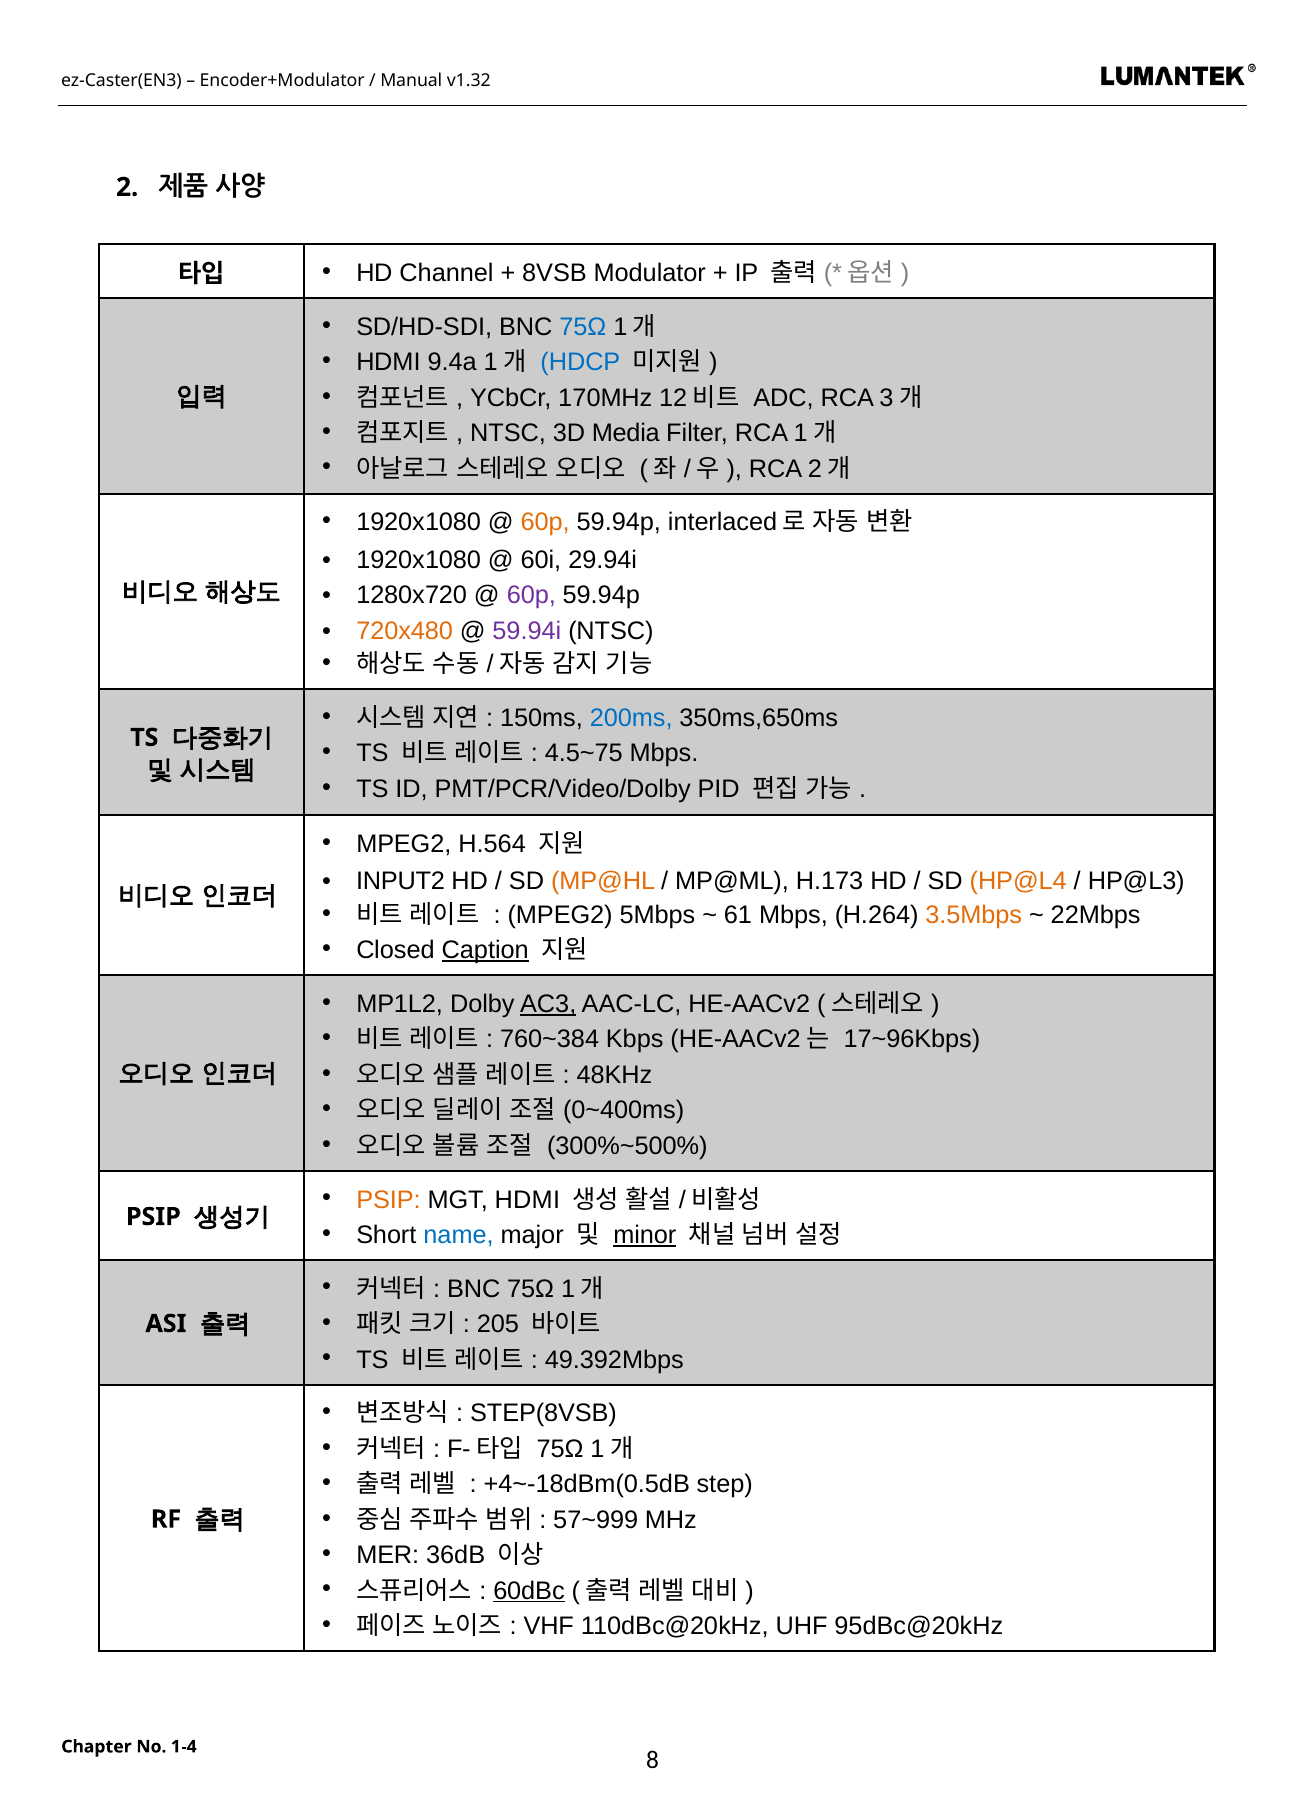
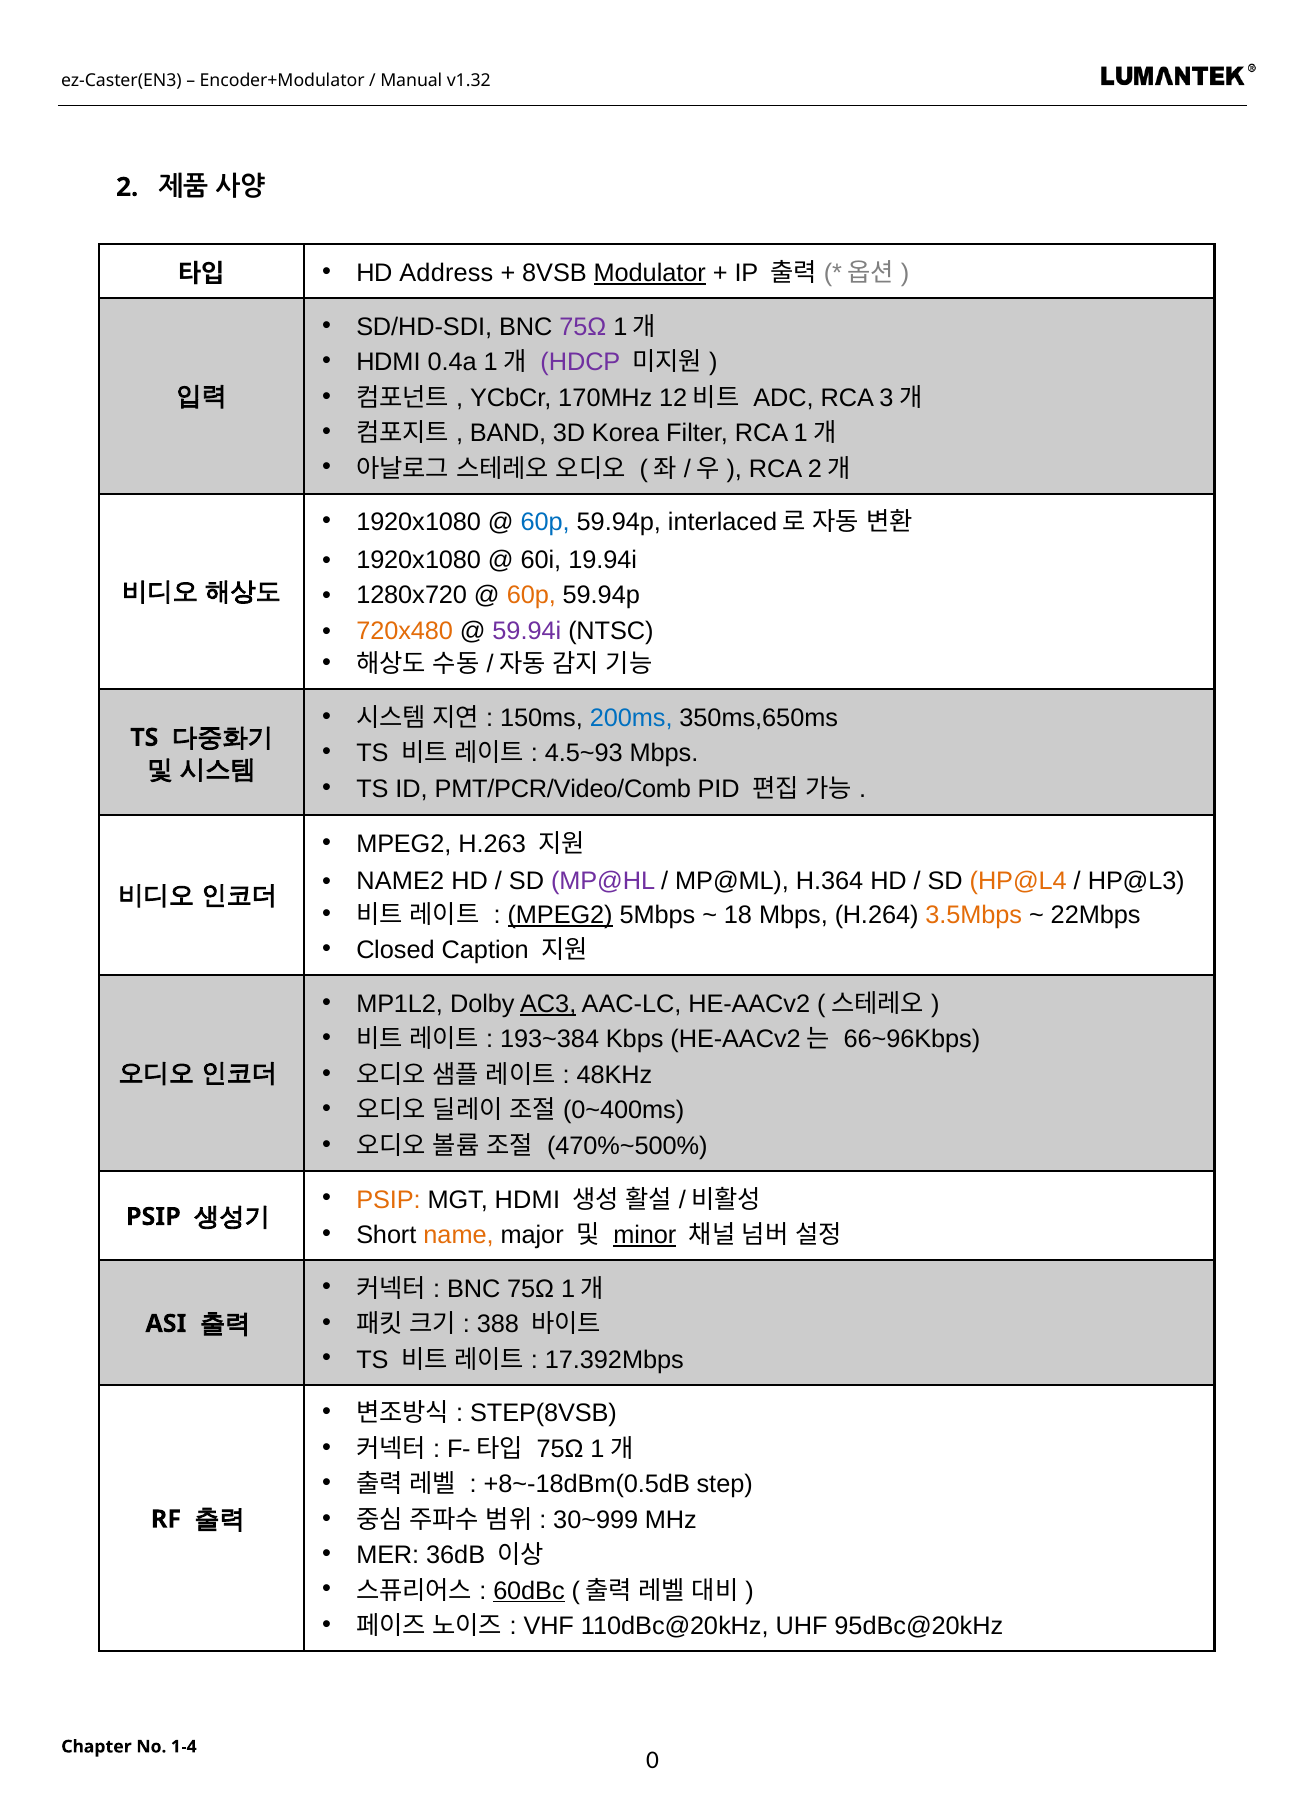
Channel: Channel -> Address
Modulator underline: none -> present
75Ω at (583, 327) colour: blue -> purple
9.4a: 9.4a -> 0.4a
HDCP colour: blue -> purple
NTSC at (508, 433): NTSC -> BAND
Media: Media -> Korea
60p at (545, 523) colour: orange -> blue
29.94i: 29.94i -> 19.94i
60p at (531, 595) colour: purple -> orange
4.5~75: 4.5~75 -> 4.5~93
PMT/PCR/Video/Dolby: PMT/PCR/Video/Dolby -> PMT/PCR/Video/Comb
H.564: H.564 -> H.263
INPUT2: INPUT2 -> NAME2
MP@HL colour: orange -> purple
H.173: H.173 -> H.364
MPEG2 at (560, 915) underline: none -> present
61: 61 -> 18
Caption underline: present -> none
760~384: 760~384 -> 193~384
17~96Kbps: 17~96Kbps -> 66~96Kbps
300%~500%: 300%~500% -> 470%~500%
name colour: blue -> orange
205: 205 -> 388
49.392Mbps: 49.392Mbps -> 17.392Mbps
+4~-18dBm(0.5dB: +4~-18dBm(0.5dB -> +8~-18dBm(0.5dB
57~999: 57~999 -> 30~999
8: 8 -> 0
